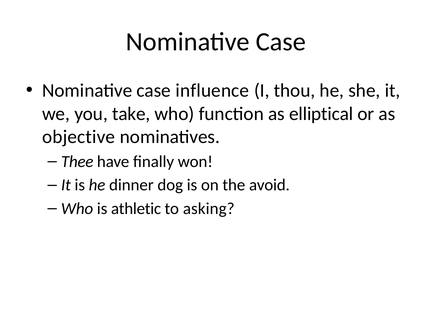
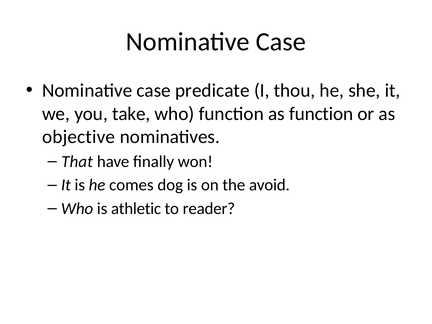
influence: influence -> predicate
as elliptical: elliptical -> function
Thee: Thee -> That
dinner: dinner -> comes
asking: asking -> reader
